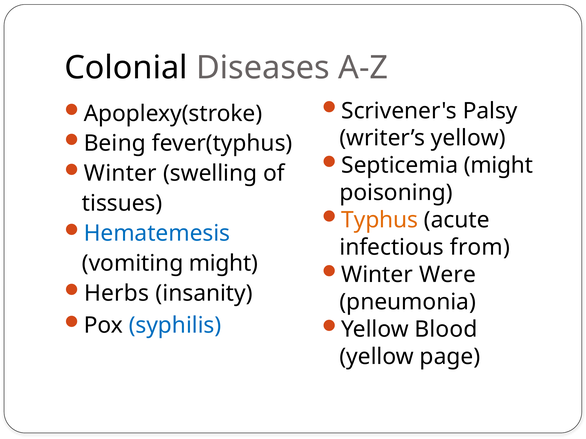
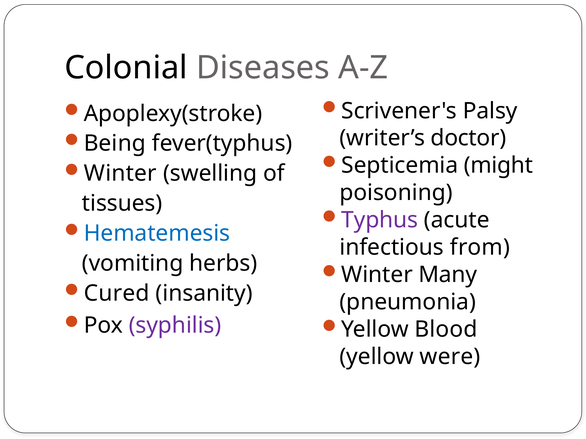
writer’s yellow: yellow -> doctor
Typhus colour: orange -> purple
vomiting might: might -> herbs
Were: Were -> Many
Herbs: Herbs -> Cured
syphilis colour: blue -> purple
page: page -> were
